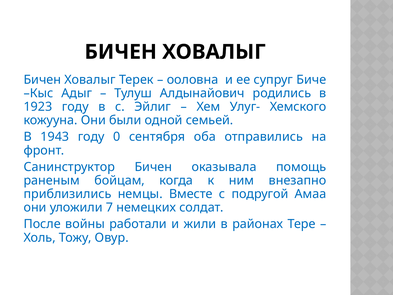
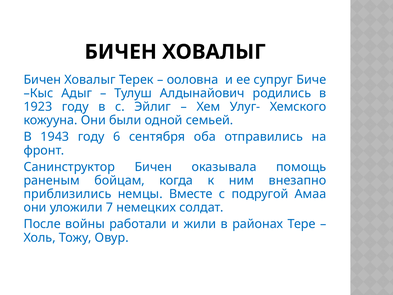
0: 0 -> 6
